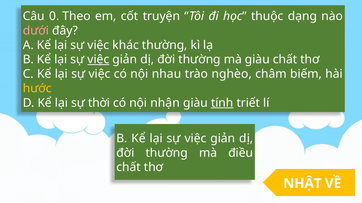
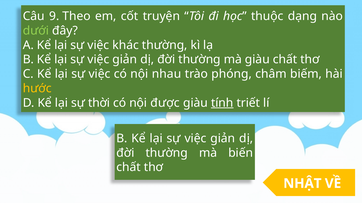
0: 0 -> 9
dưới colour: pink -> light green
việc at (98, 60) underline: present -> none
nghèo: nghèo -> phóng
nhận: nhận -> được
điều: điều -> biến
